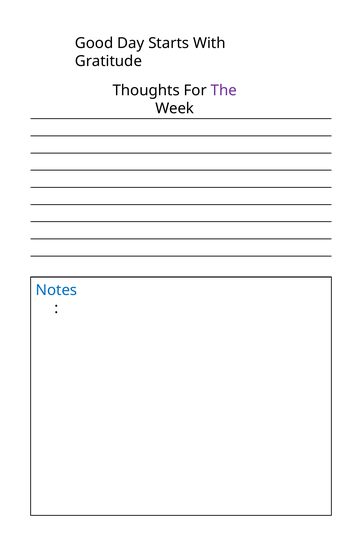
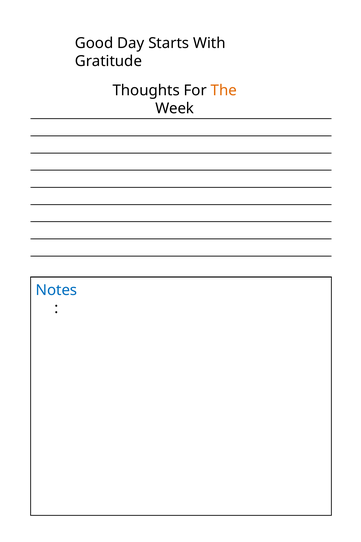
The colour: purple -> orange
